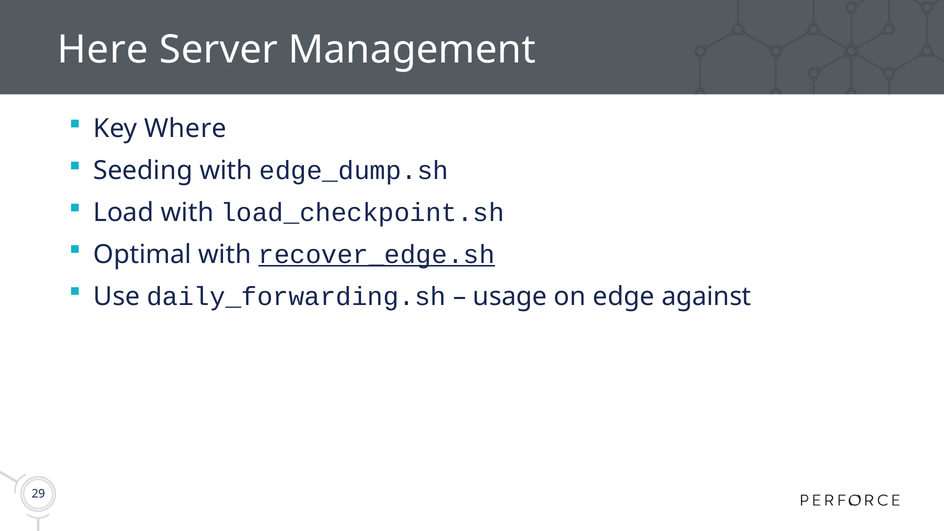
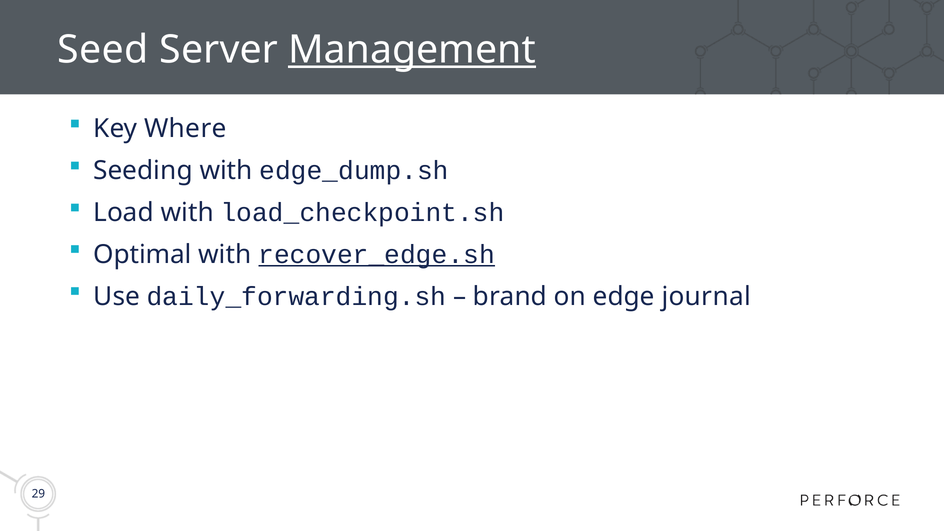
Here: Here -> Seed
Management underline: none -> present
usage: usage -> brand
against: against -> journal
